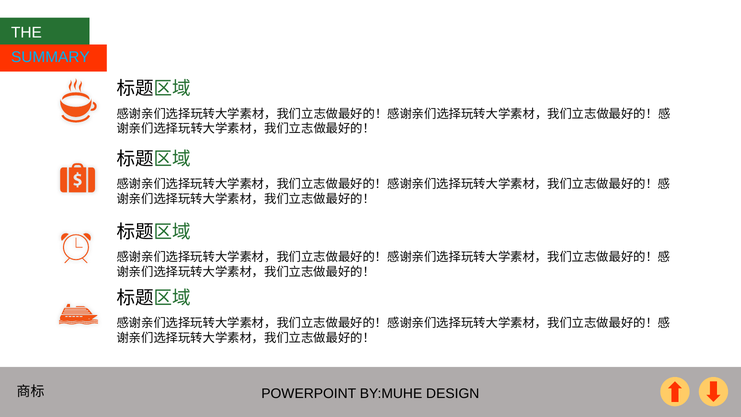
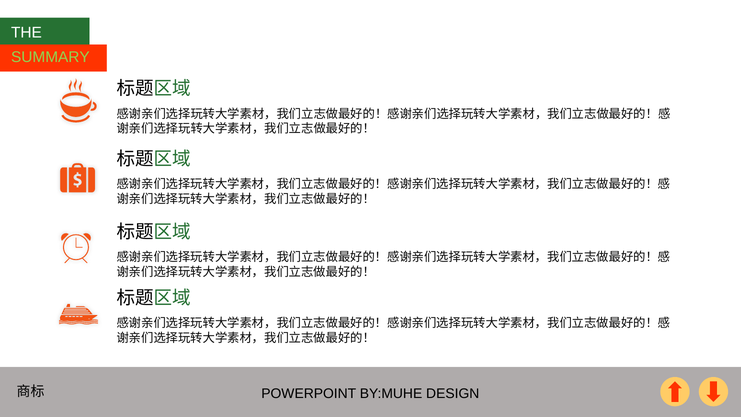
SUMMARY colour: light blue -> light green
